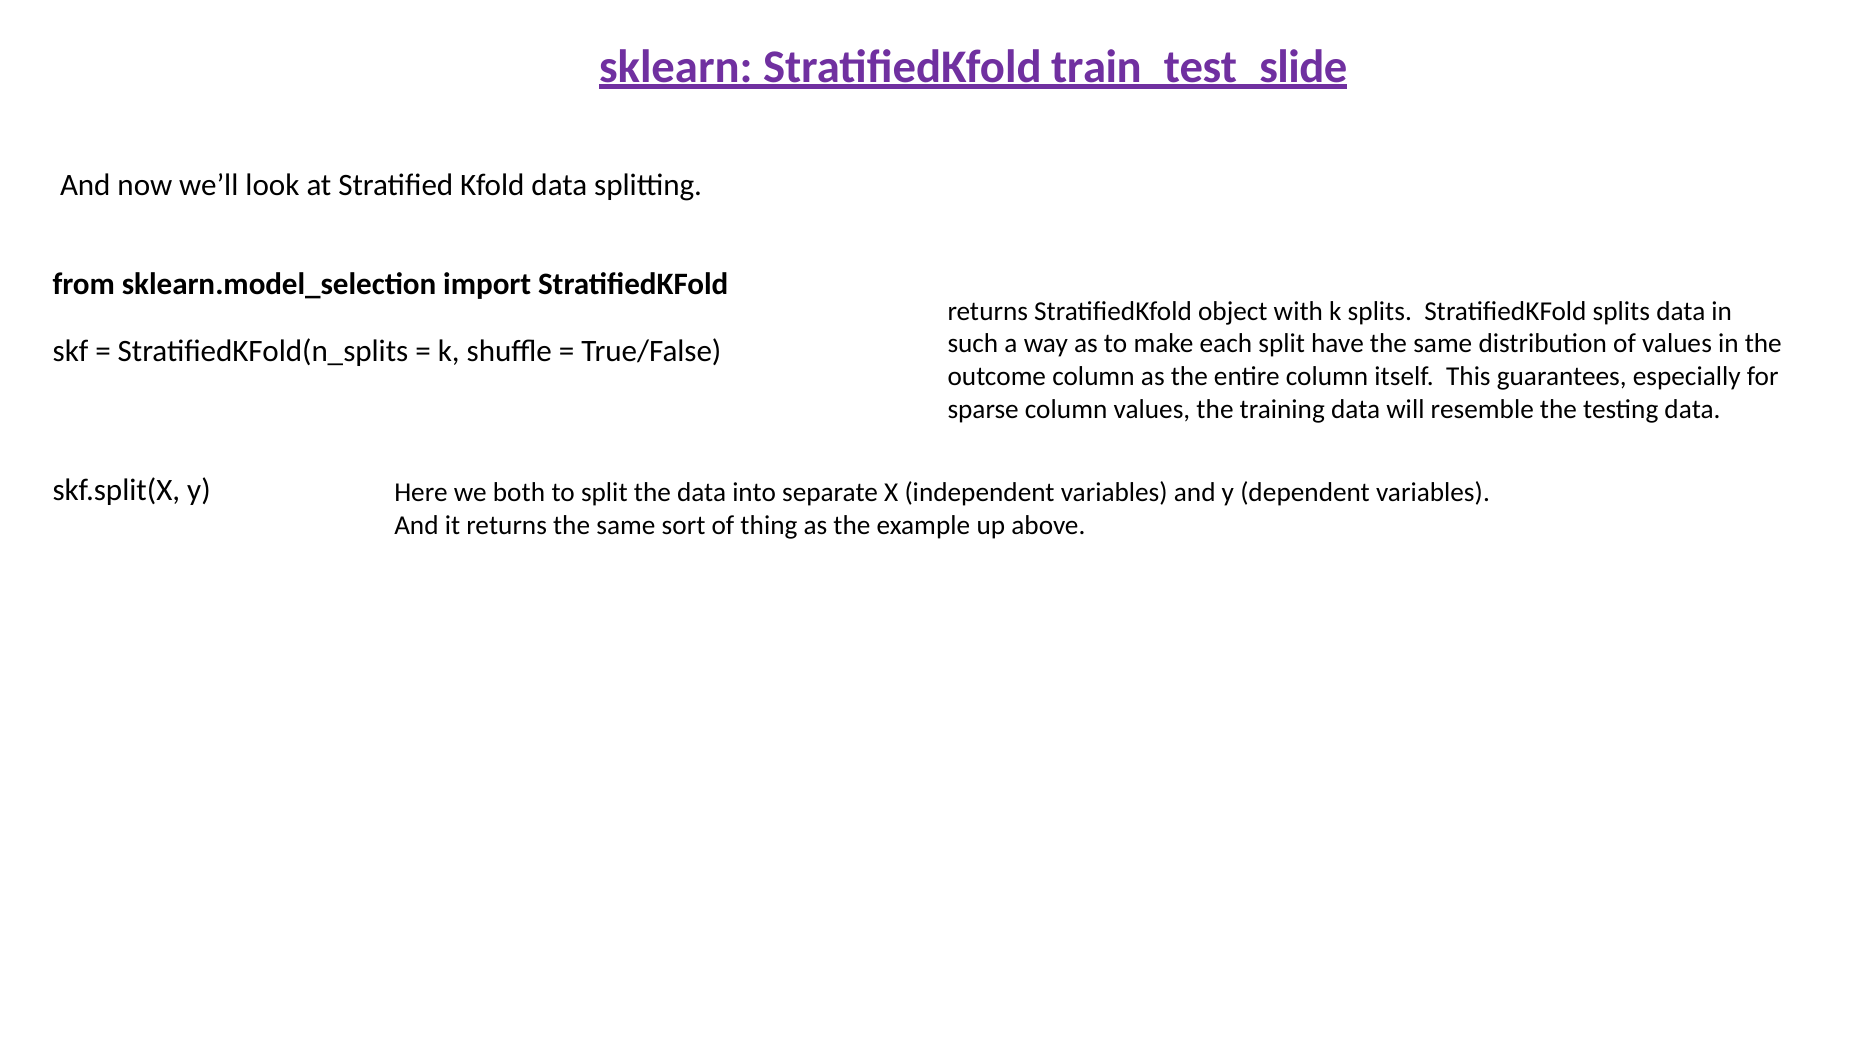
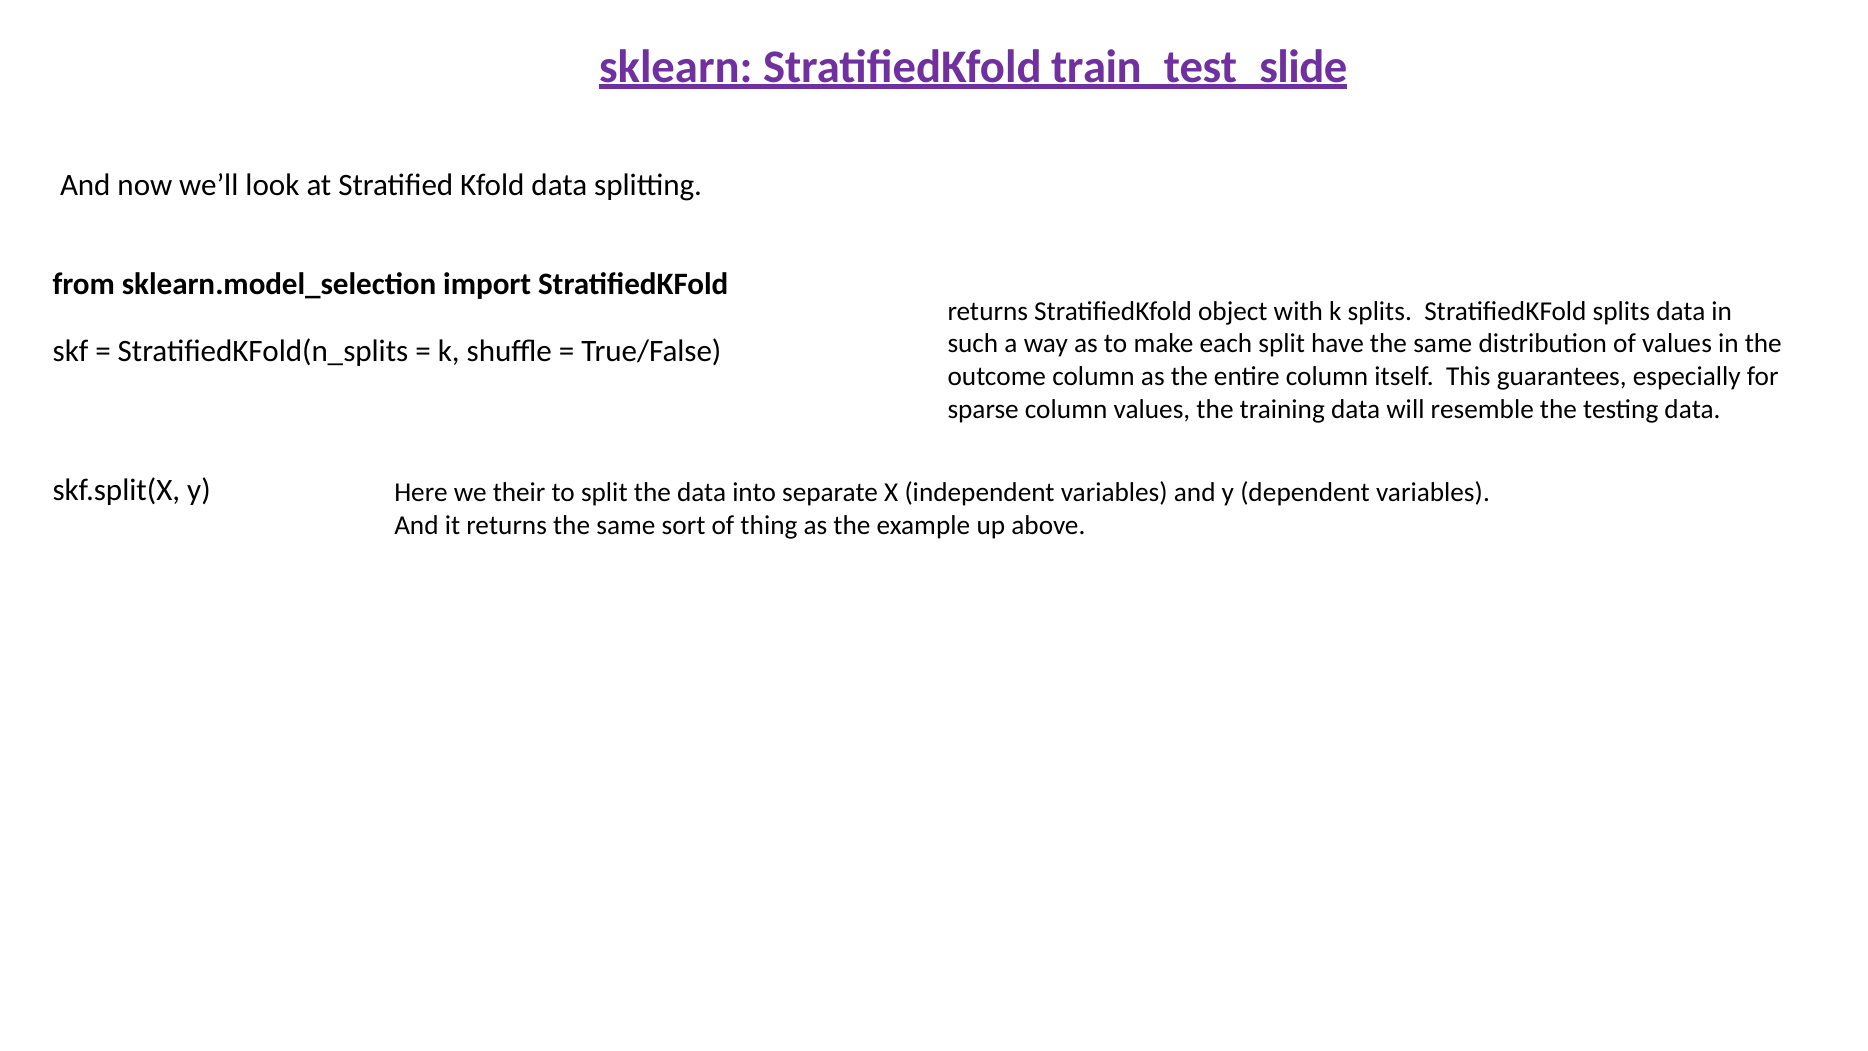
both: both -> their
